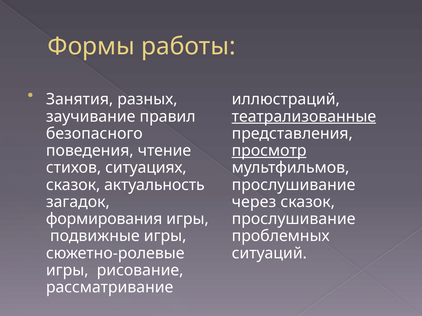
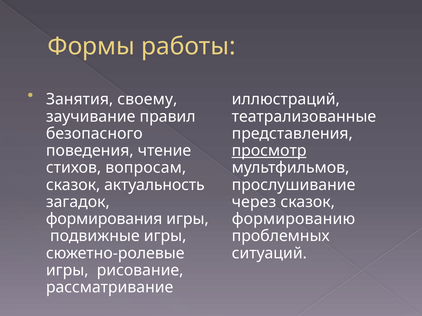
разных: разных -> своему
театрализованные underline: present -> none
ситуациях: ситуациях -> вопросам
прослушивание at (294, 219): прослушивание -> формированию
